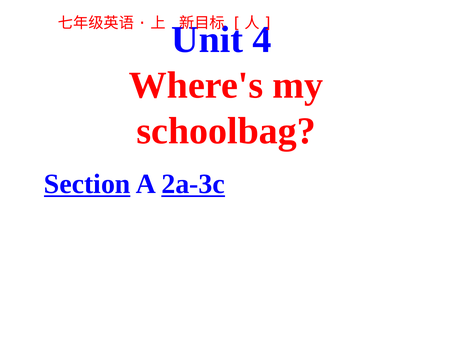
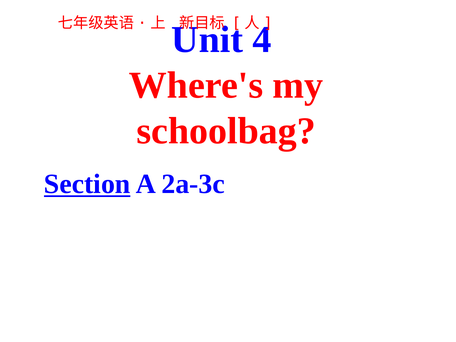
2a-3c underline: present -> none
